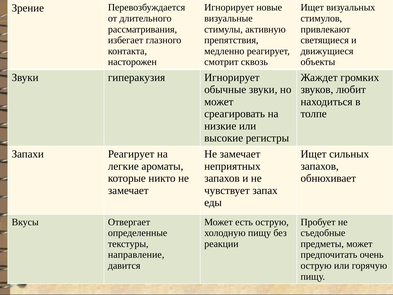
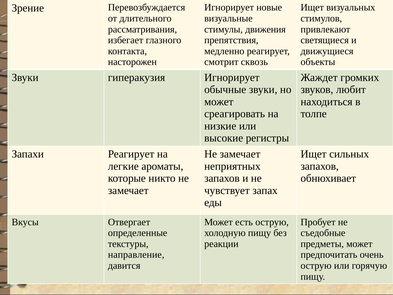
активную: активную -> движения
